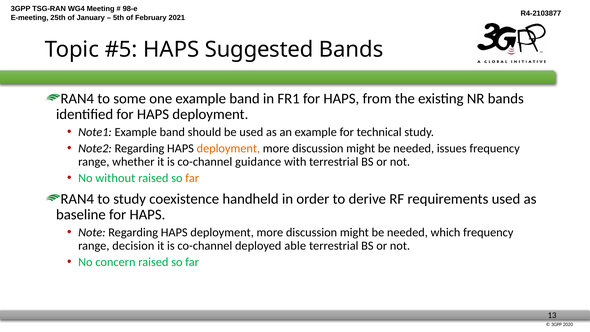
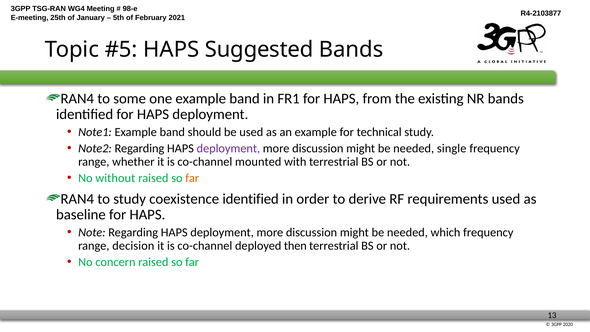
deployment at (228, 148) colour: orange -> purple
issues: issues -> single
guidance: guidance -> mounted
coexistence handheld: handheld -> identified
able: able -> then
